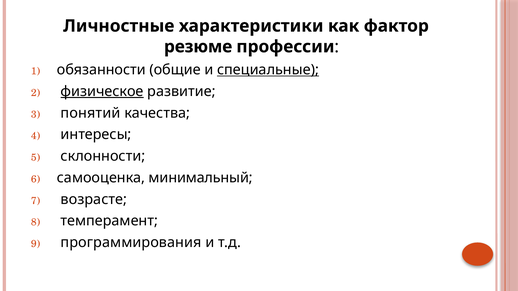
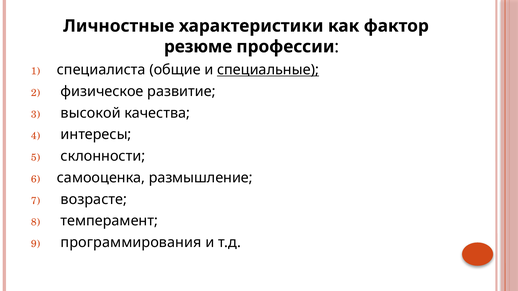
обязанности: обязанности -> специалиста
физическое underline: present -> none
понятий: понятий -> высокой
минимальный: минимальный -> размышление
